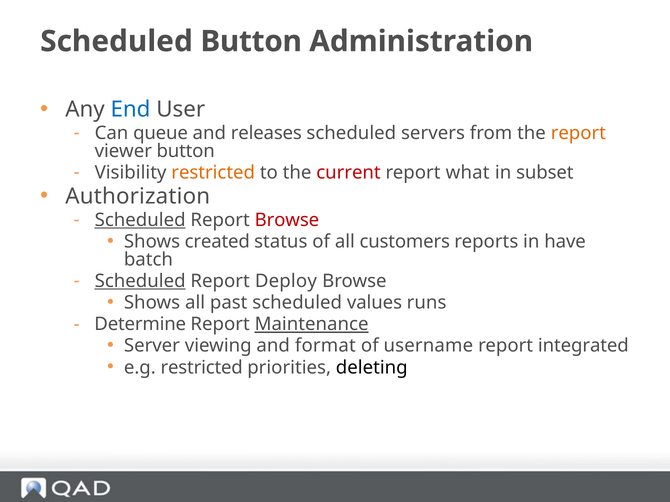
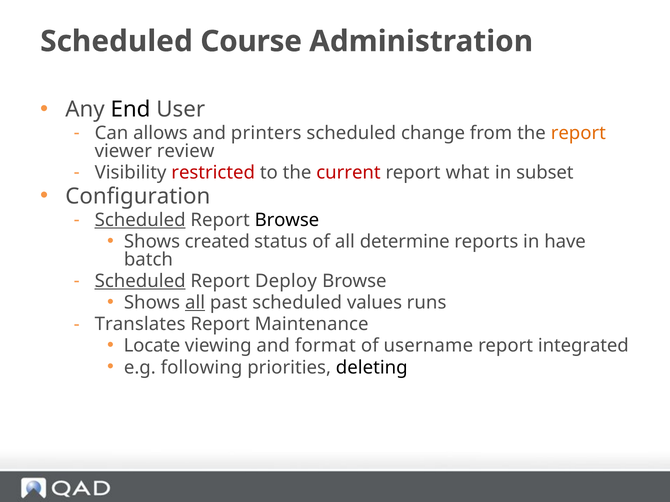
Scheduled Button: Button -> Course
End colour: blue -> black
queue: queue -> allows
releases: releases -> printers
servers: servers -> change
viewer button: button -> review
restricted at (213, 173) colour: orange -> red
Authorization: Authorization -> Configuration
Browse at (287, 220) colour: red -> black
customers: customers -> determine
all at (195, 303) underline: none -> present
Determine: Determine -> Translates
Maintenance underline: present -> none
Server: Server -> Locate
e.g restricted: restricted -> following
